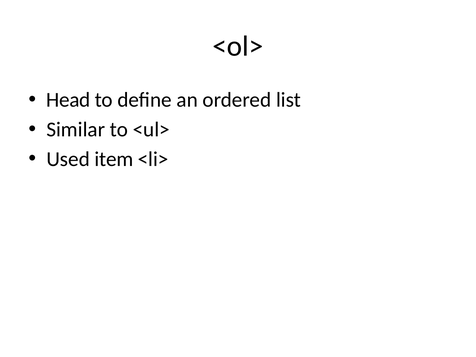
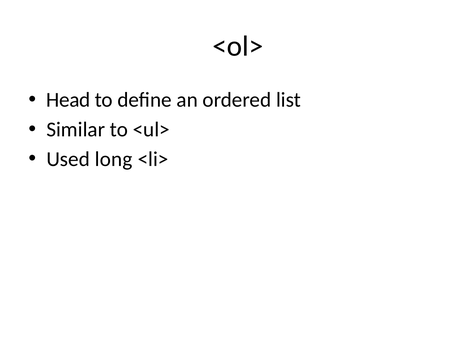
item: item -> long
